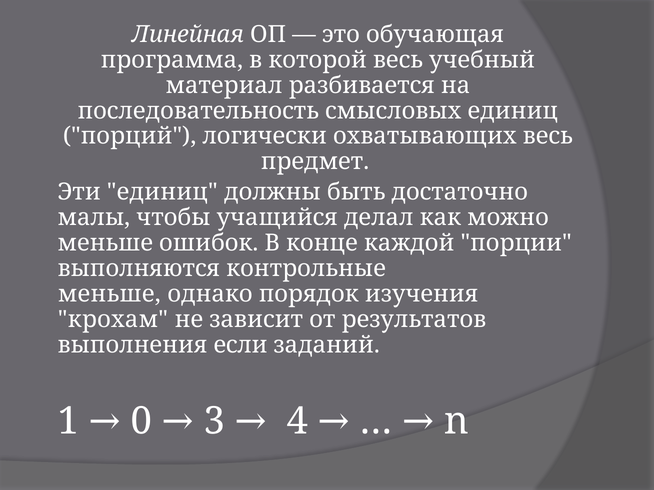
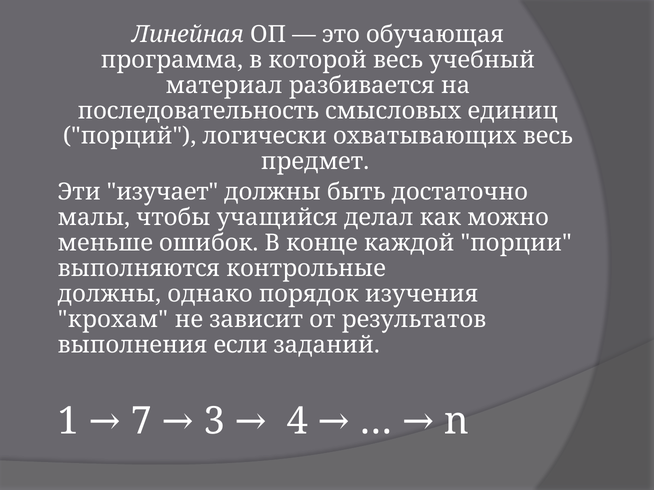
Эти единиц: единиц -> изучает
меньше at (109, 294): меньше -> должны
0: 0 -> 7
